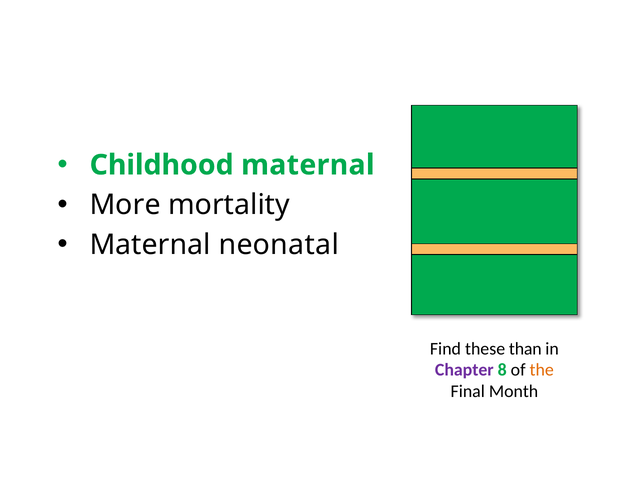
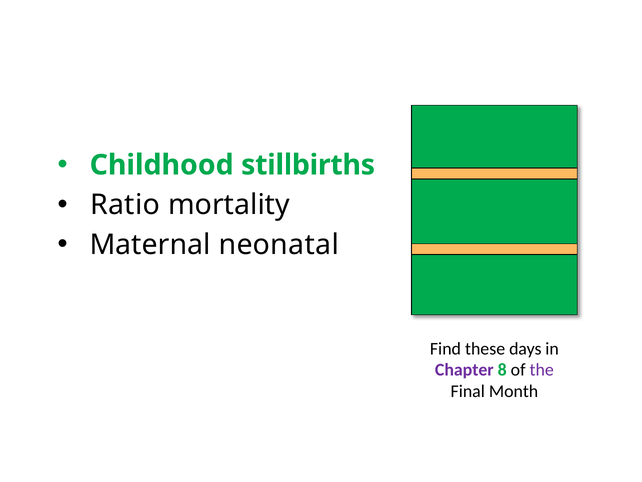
Childhood maternal: maternal -> stillbirths
More: More -> Ratio
than: than -> days
the colour: orange -> purple
